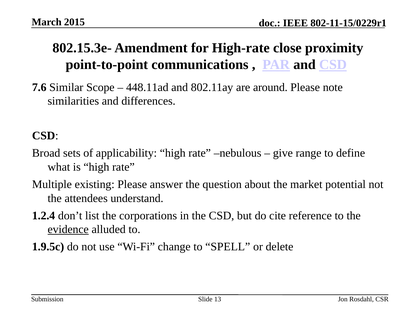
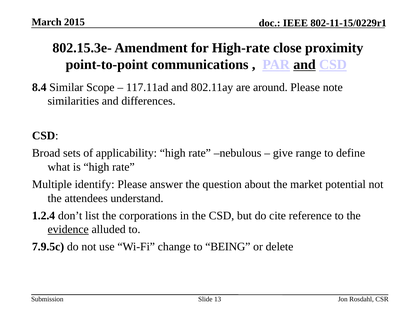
and at (305, 65) underline: none -> present
7.6: 7.6 -> 8.4
448.11ad: 448.11ad -> 117.11ad
existing: existing -> identify
1.9.5c: 1.9.5c -> 7.9.5c
SPELL: SPELL -> BEING
